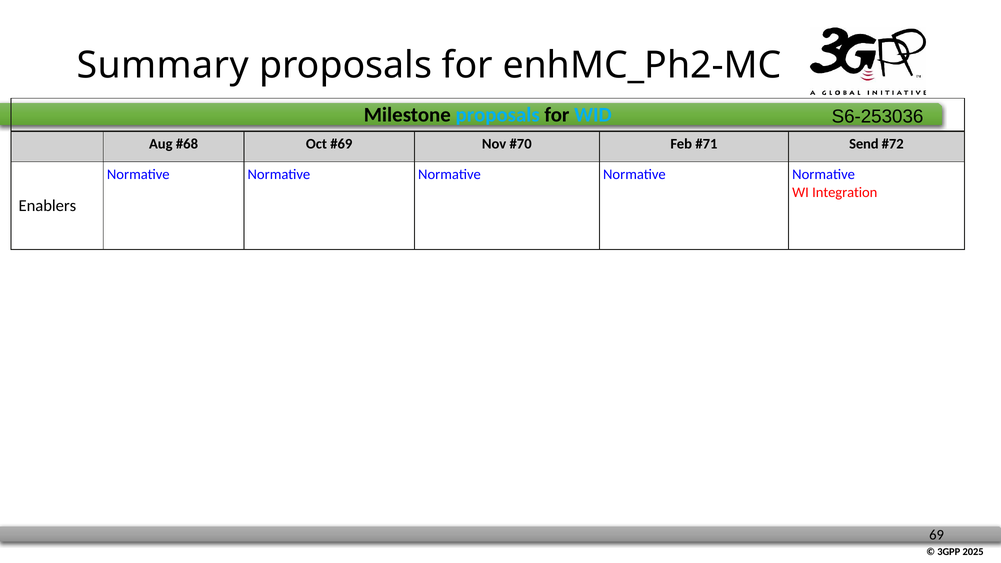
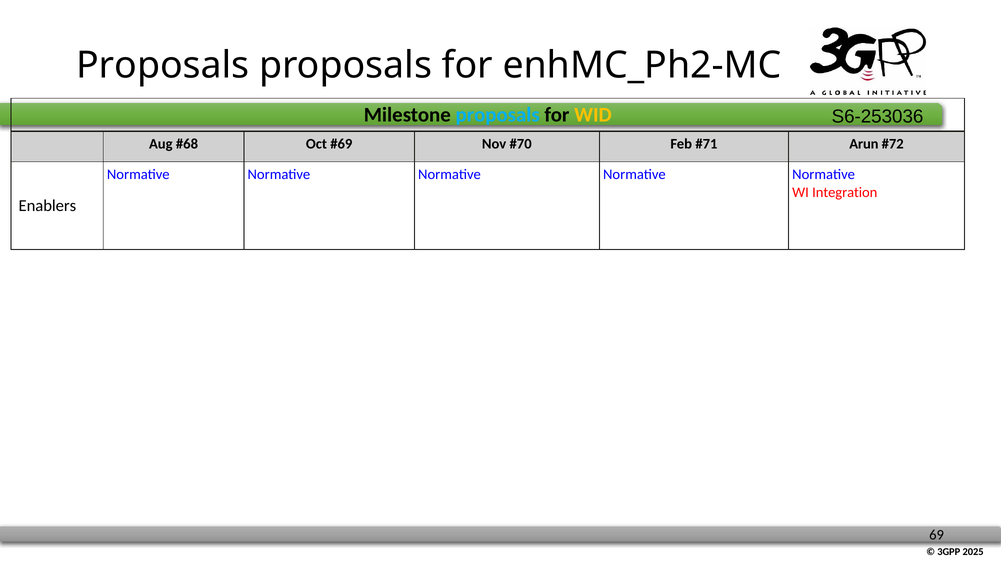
Summary at (163, 66): Summary -> Proposals
WID colour: light blue -> yellow
Send: Send -> Arun
